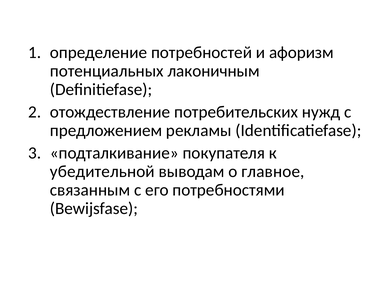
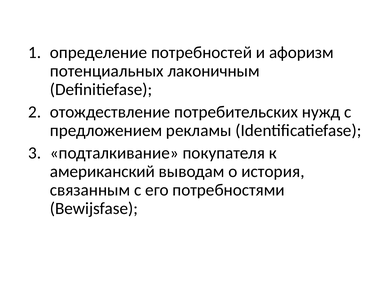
убедительной: убедительной -> американский
главное: главное -> история
